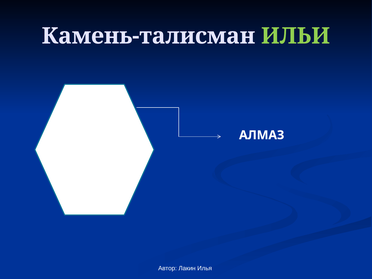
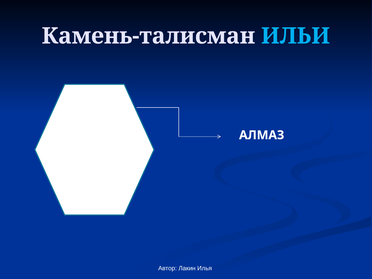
ИЛЬИ colour: light green -> light blue
